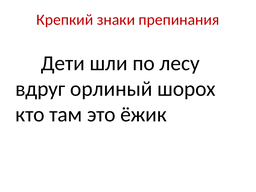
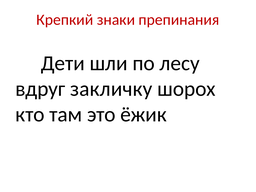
орлиный: орлиный -> закличку
